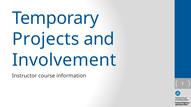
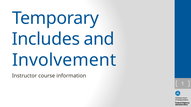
Projects: Projects -> Includes
